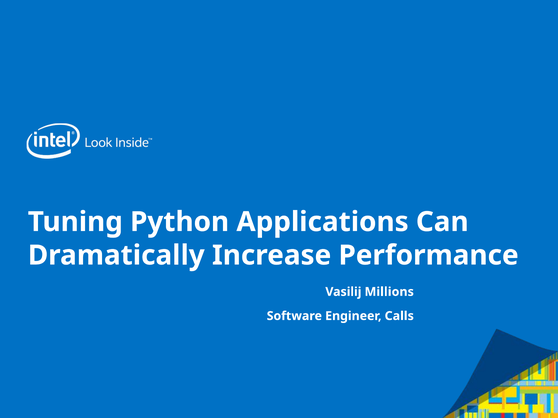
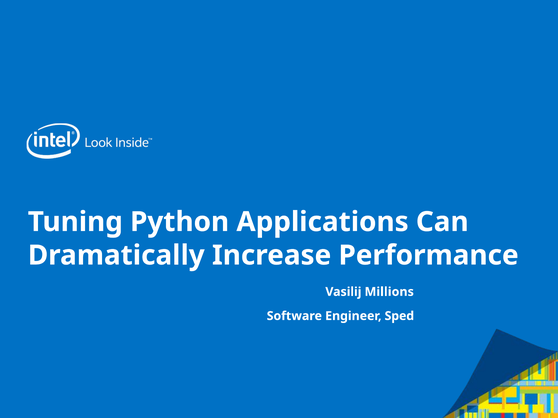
Calls: Calls -> Sped
